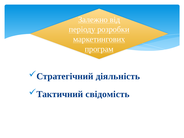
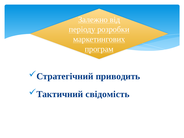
діяльність: діяльність -> приводить
